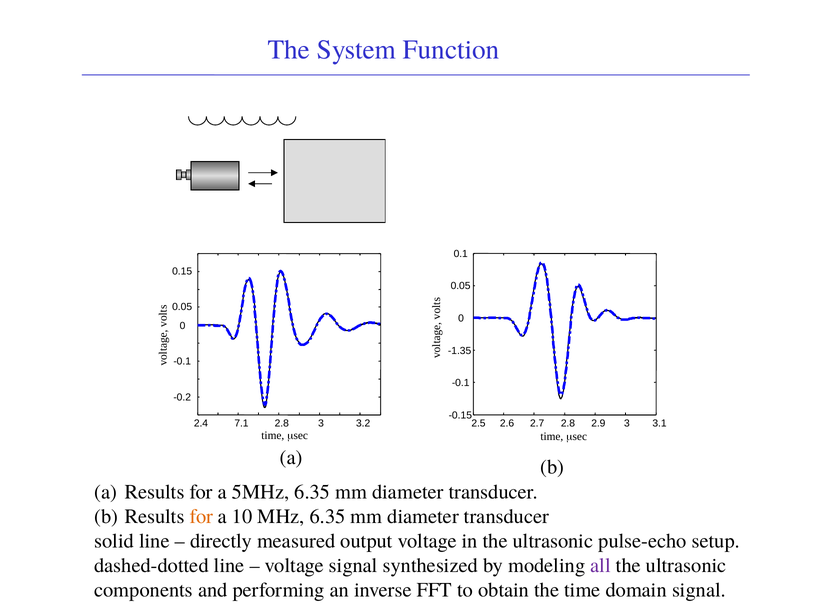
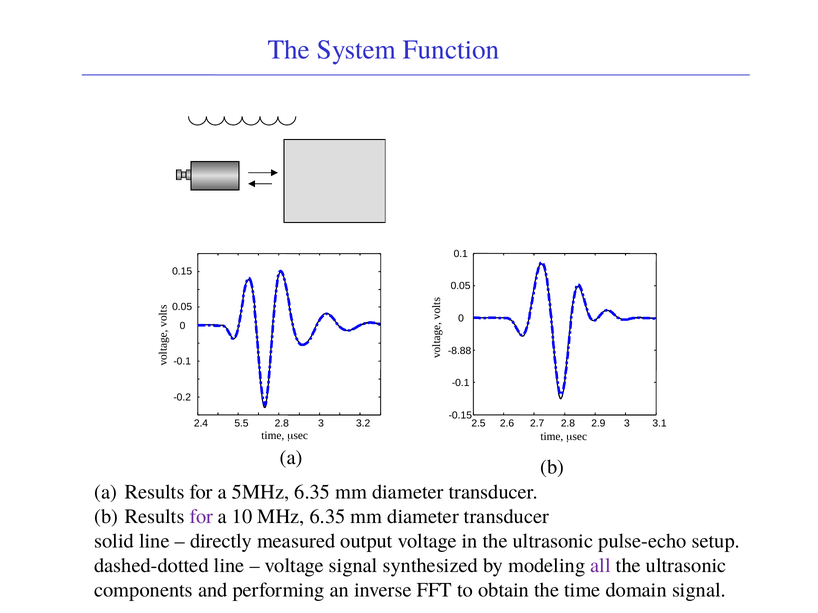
-1.35: -1.35 -> -8.88
7.1: 7.1 -> 5.5
for at (201, 517) colour: orange -> purple
